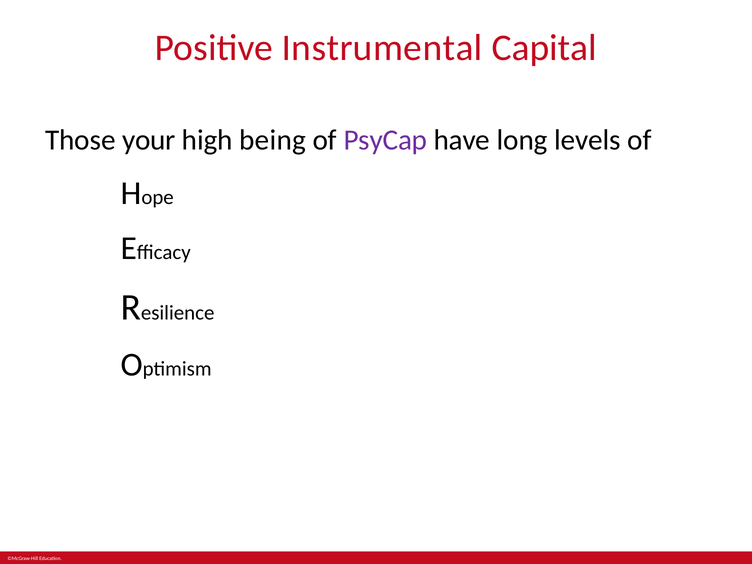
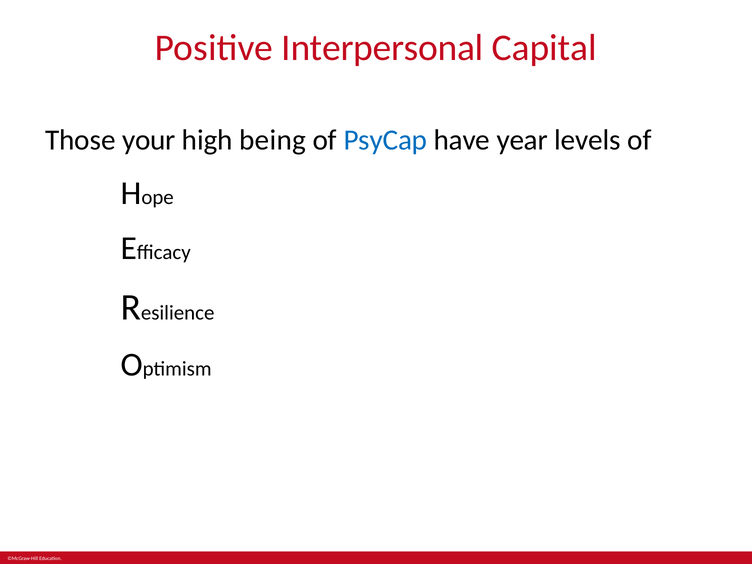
Instrumental: Instrumental -> Interpersonal
PsyCap colour: purple -> blue
long: long -> year
